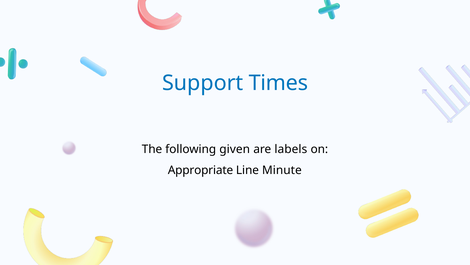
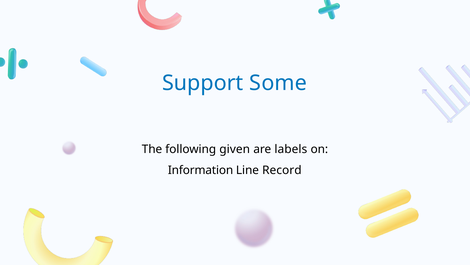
Times: Times -> Some
Appropriate: Appropriate -> Information
Minute: Minute -> Record
